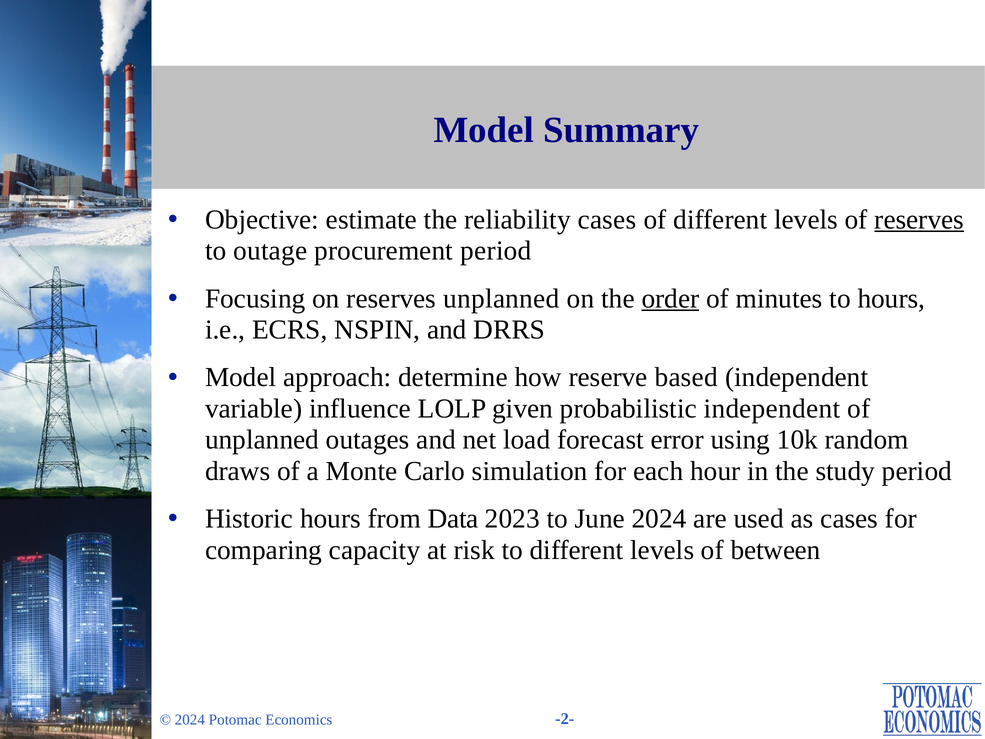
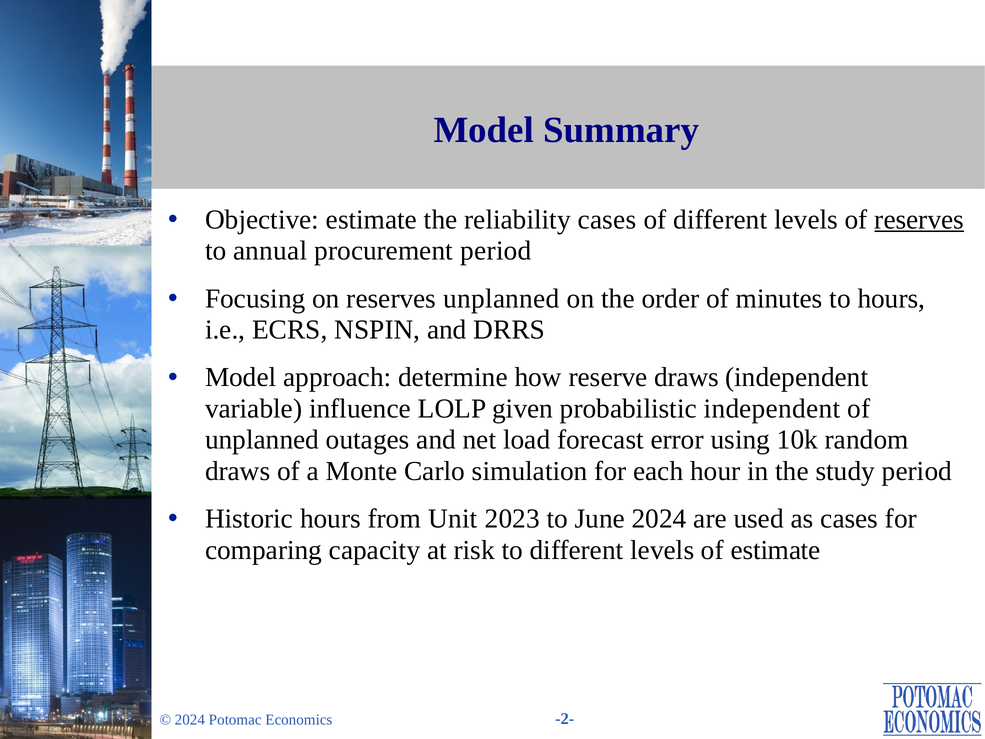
outage: outage -> annual
order underline: present -> none
reserve based: based -> draws
Data: Data -> Unit
of between: between -> estimate
